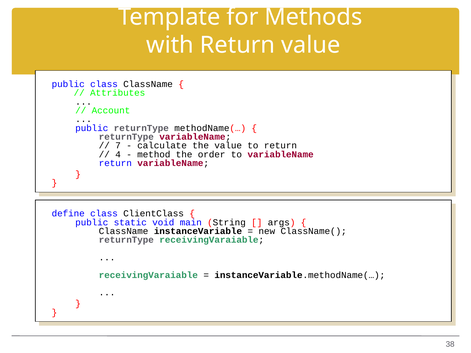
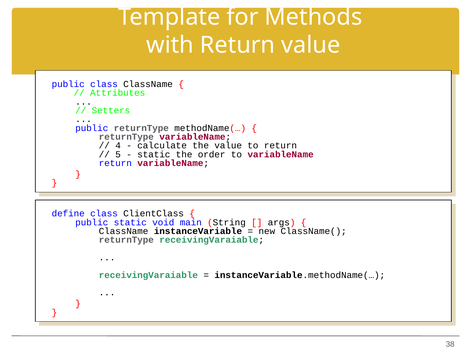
Account: Account -> Setters
7: 7 -> 4
4: 4 -> 5
method at (154, 155): method -> static
